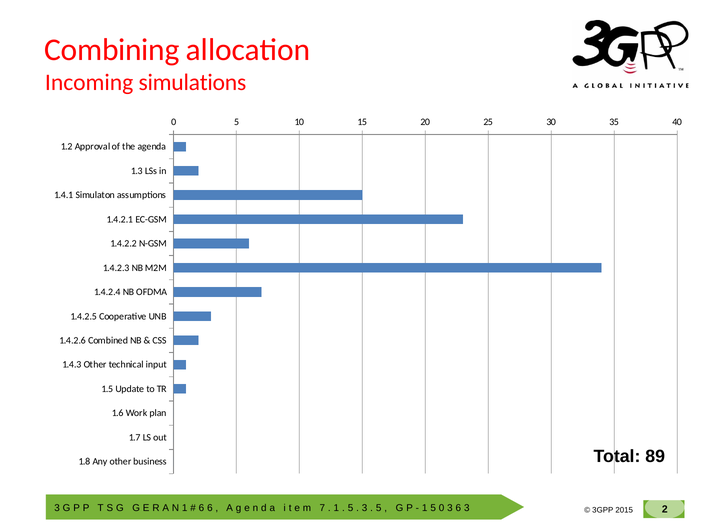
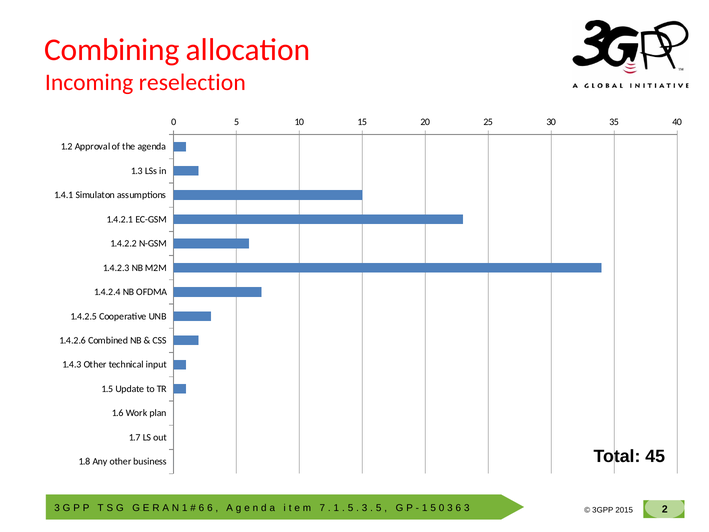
simulations: simulations -> reselection
89: 89 -> 45
